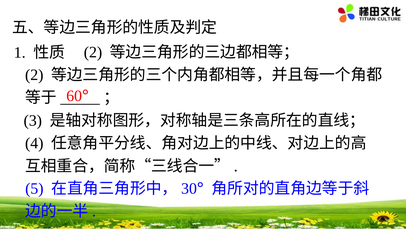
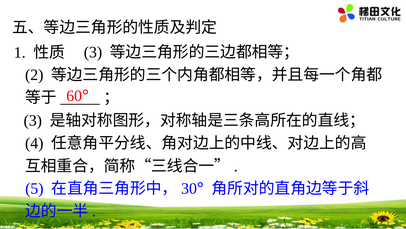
2 at (93, 52): 2 -> 3
